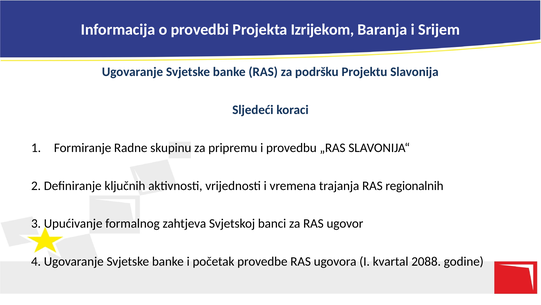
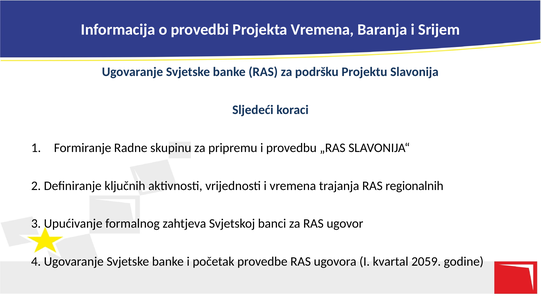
Projekta Izrijekom: Izrijekom -> Vremena
2088: 2088 -> 2059
